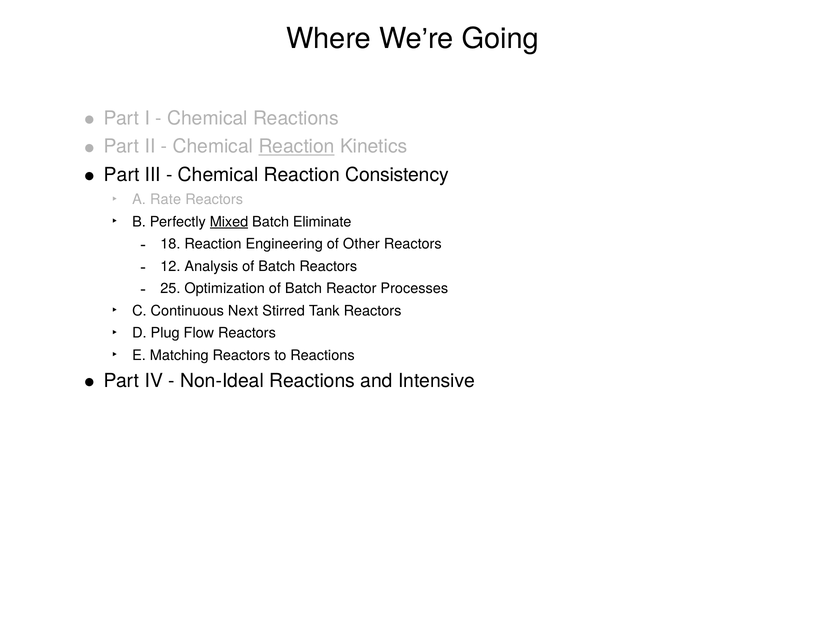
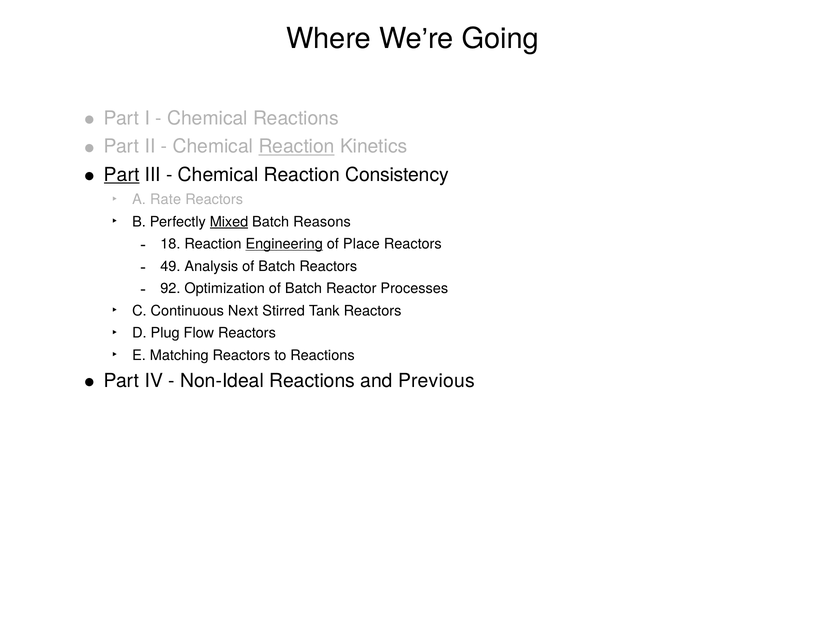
Part at (122, 175) underline: none -> present
Eliminate: Eliminate -> Reasons
Engineering underline: none -> present
Other: Other -> Place
12: 12 -> 49
25: 25 -> 92
Intensive: Intensive -> Previous
